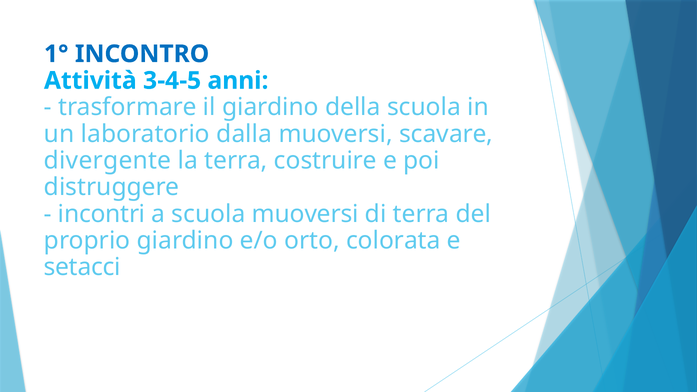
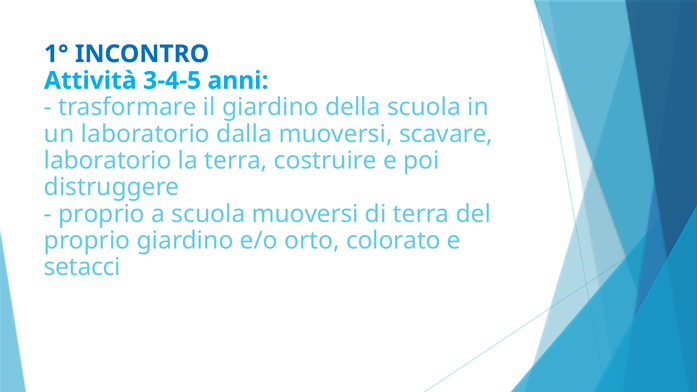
divergente at (108, 161): divergente -> laboratorio
incontri at (102, 214): incontri -> proprio
colorata: colorata -> colorato
